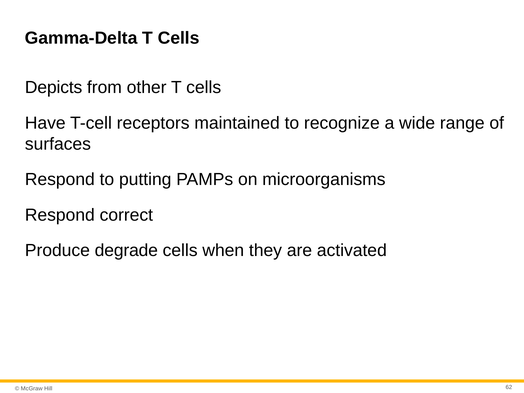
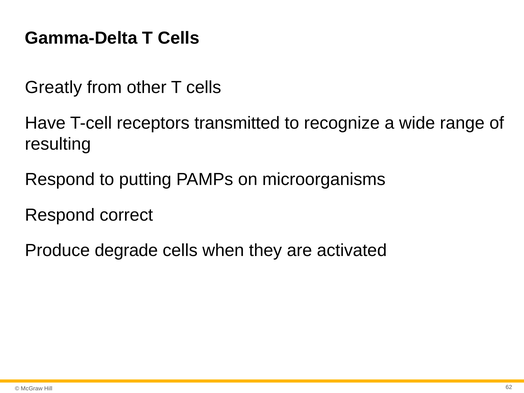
Depicts: Depicts -> Greatly
maintained: maintained -> transmitted
surfaces: surfaces -> resulting
